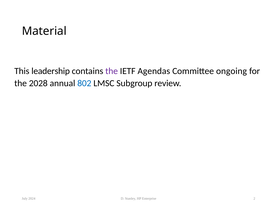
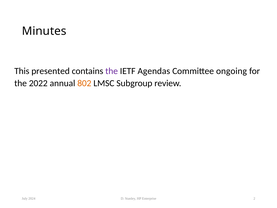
Material: Material -> Minutes
leadership: leadership -> presented
2028: 2028 -> 2022
802 colour: blue -> orange
